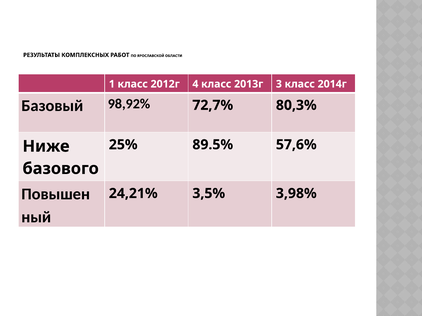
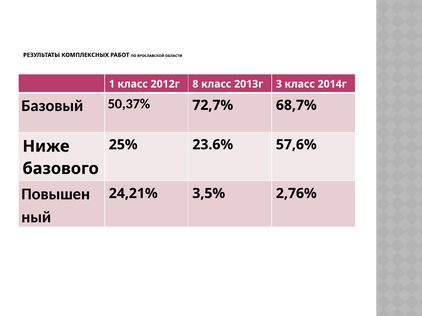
4: 4 -> 8
98,92%: 98,92% -> 50,37%
80,3%: 80,3% -> 68,7%
89.5%: 89.5% -> 23.6%
3,98%: 3,98% -> 2,76%
